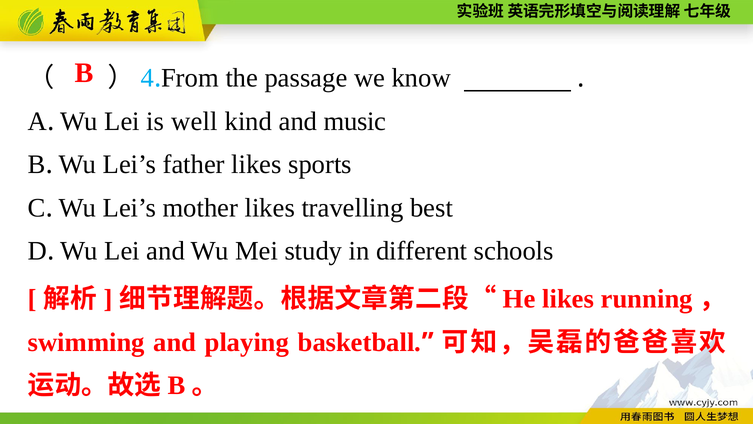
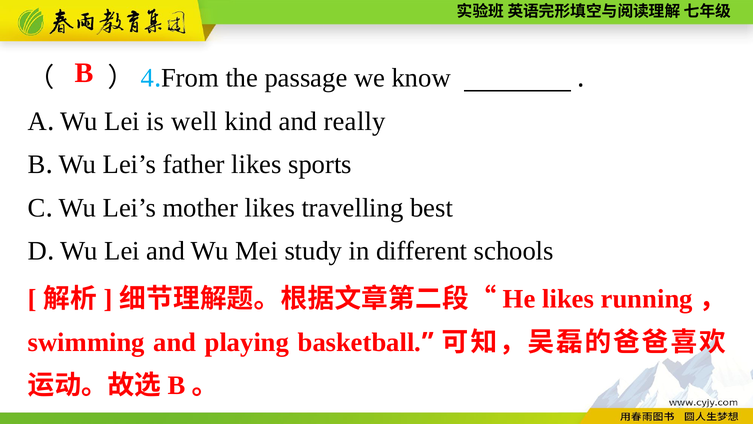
music: music -> really
